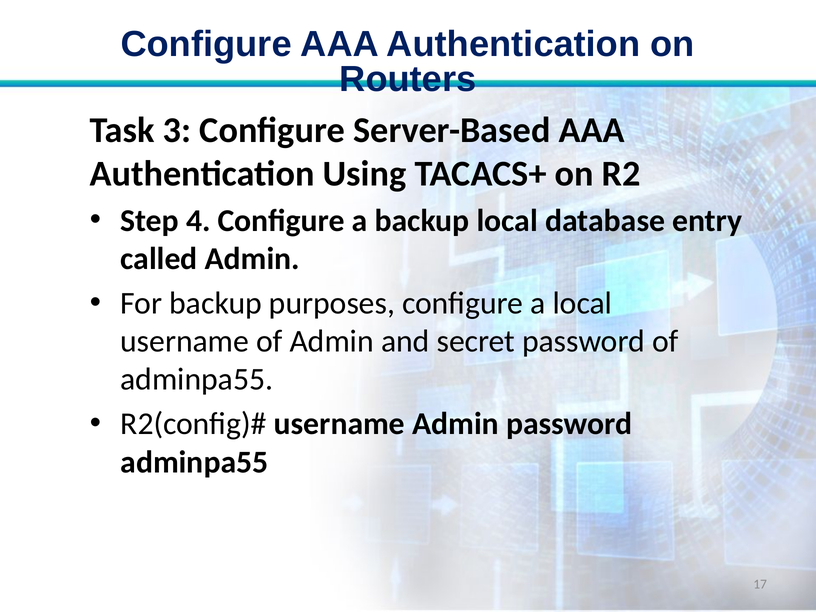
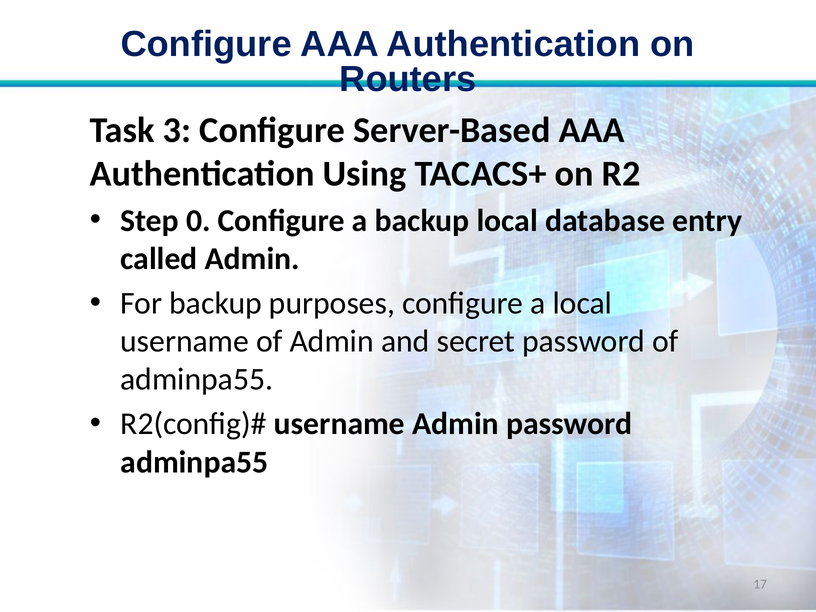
4: 4 -> 0
